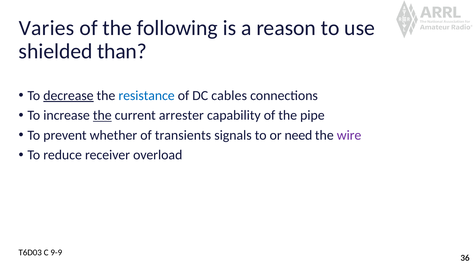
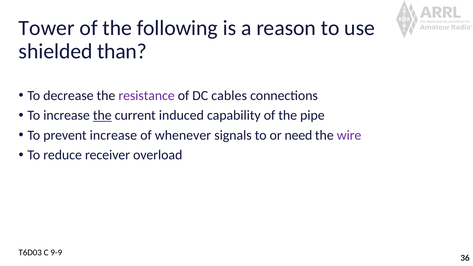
Varies: Varies -> Tower
decrease underline: present -> none
resistance colour: blue -> purple
arrester: arrester -> induced
prevent whether: whether -> increase
transients: transients -> whenever
